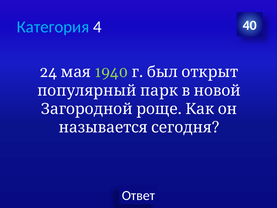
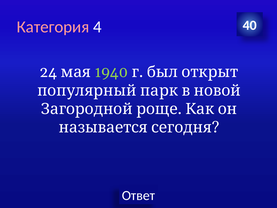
Категория colour: light blue -> pink
